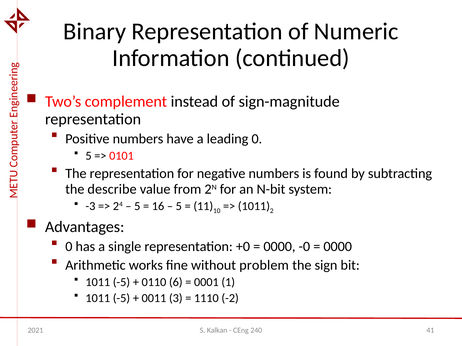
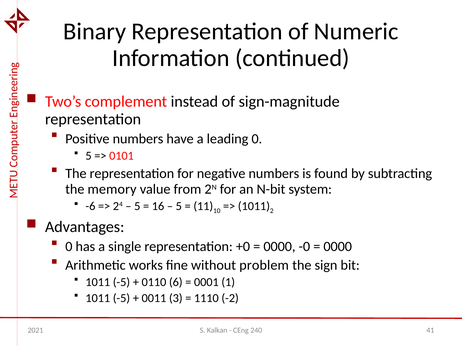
describe: describe -> memory
-3: -3 -> -6
